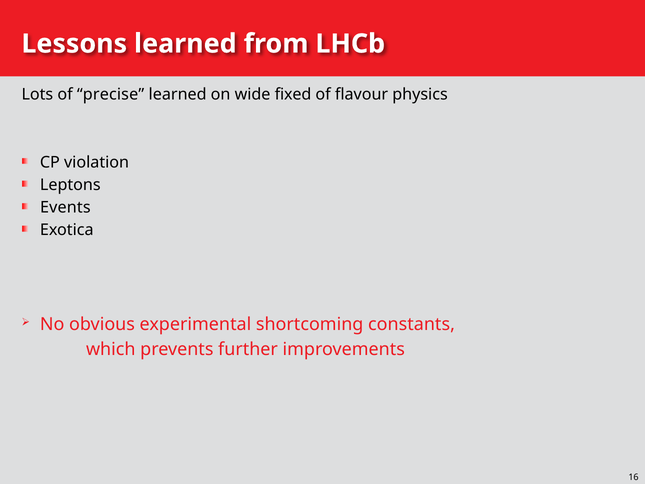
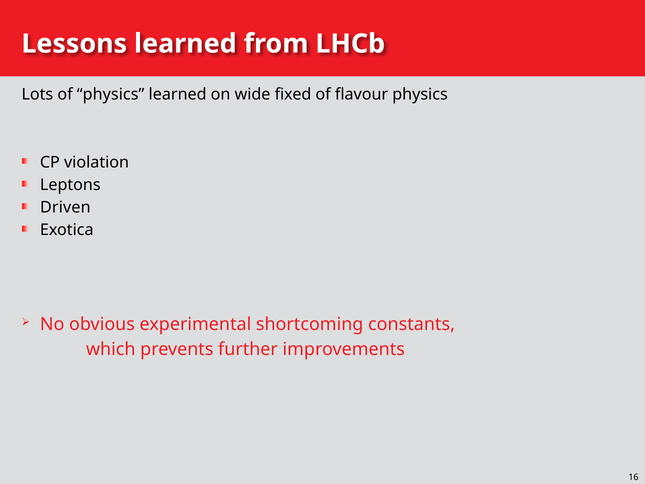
of precise: precise -> physics
Events: Events -> Driven
